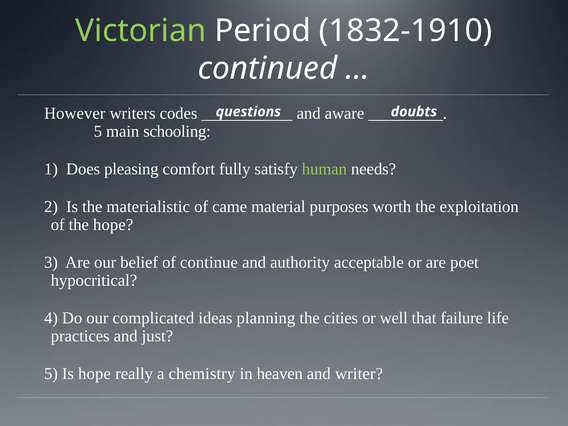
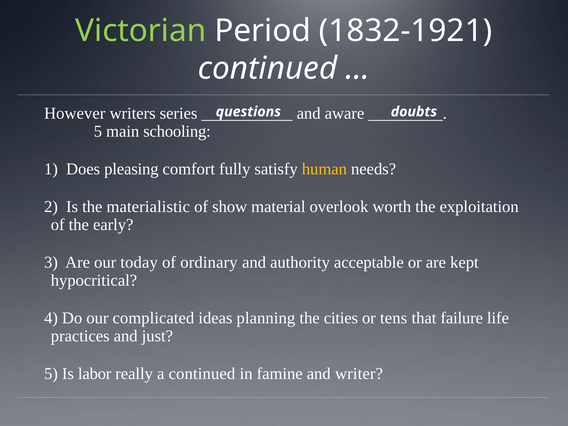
1832-1910: 1832-1910 -> 1832-1921
codes: codes -> series
human colour: light green -> yellow
came: came -> show
purposes: purposes -> overlook
the hope: hope -> early
belief: belief -> today
continue: continue -> ordinary
poet: poet -> kept
well: well -> tens
Is hope: hope -> labor
a chemistry: chemistry -> continued
heaven: heaven -> famine
